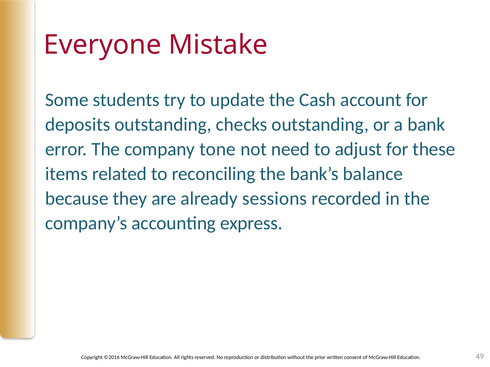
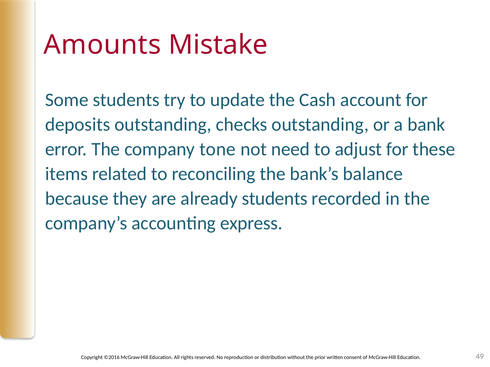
Everyone: Everyone -> Amounts
already sessions: sessions -> students
